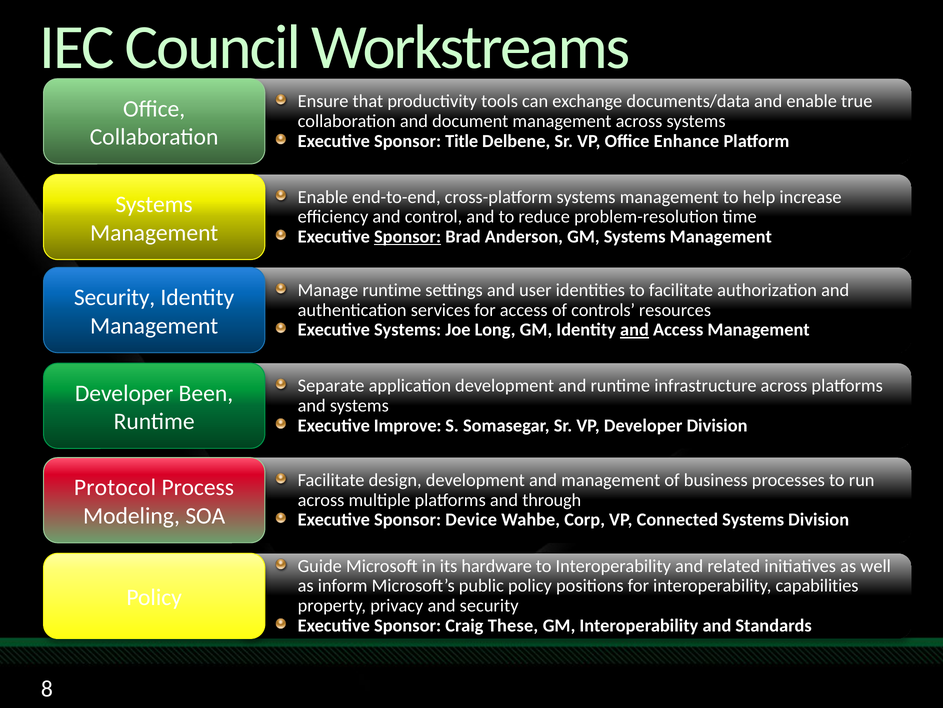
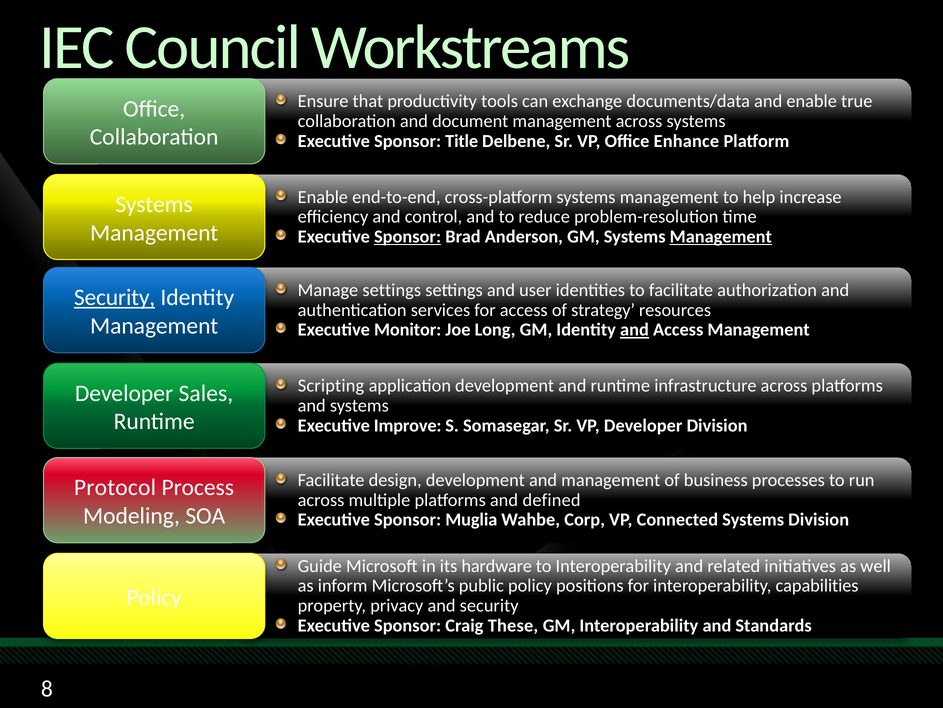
Management at (721, 236) underline: none -> present
Manage runtime: runtime -> settings
Security at (115, 297) underline: none -> present
controls: controls -> strategy
Executive Systems: Systems -> Monitor
Separate: Separate -> Scripting
Been: Been -> Sales
through: through -> defined
Device: Device -> Muglia
